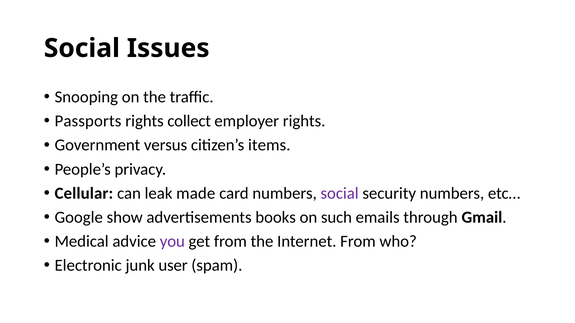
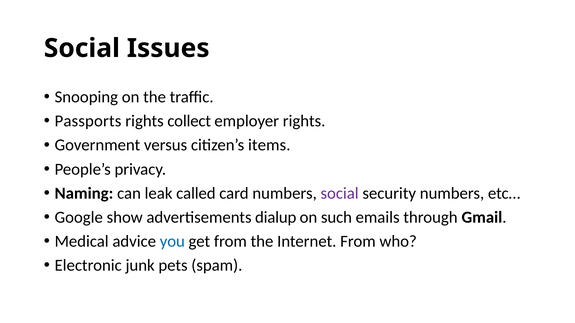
Cellular: Cellular -> Naming
made: made -> called
books: books -> dialup
you colour: purple -> blue
user: user -> pets
